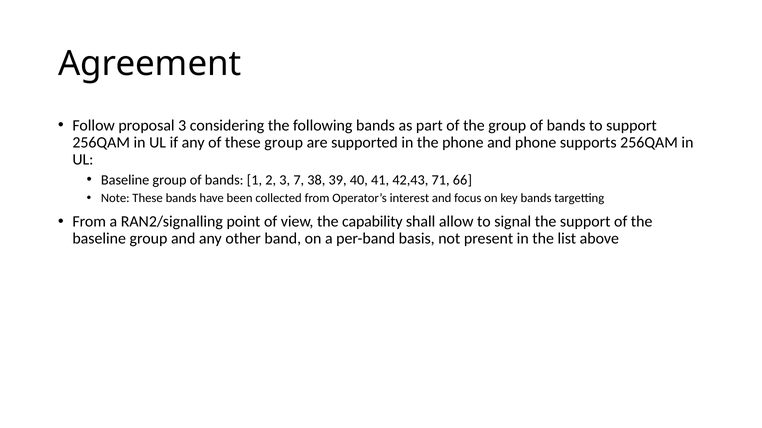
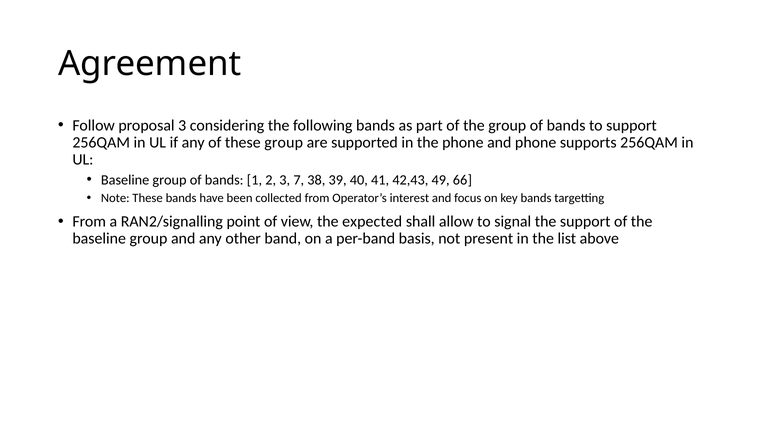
71: 71 -> 49
capability: capability -> expected
